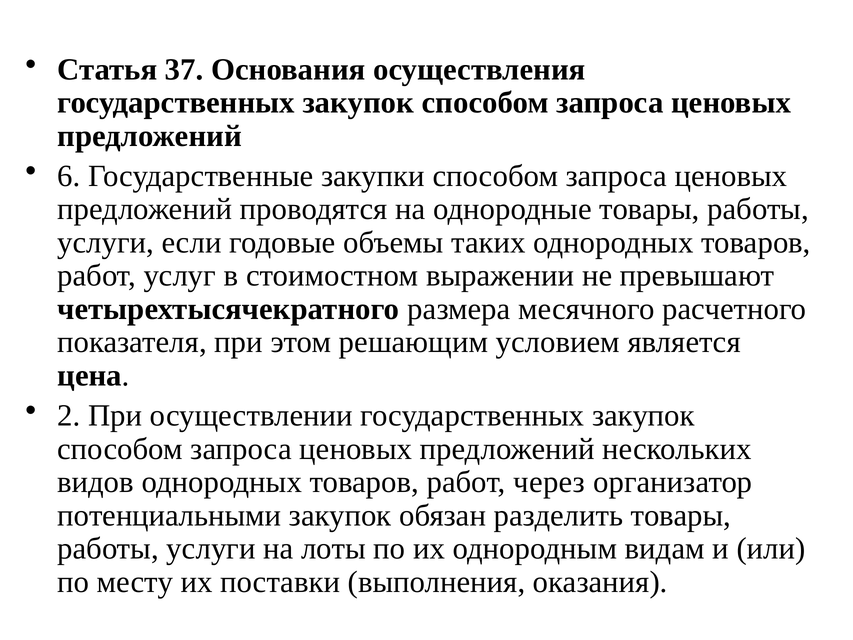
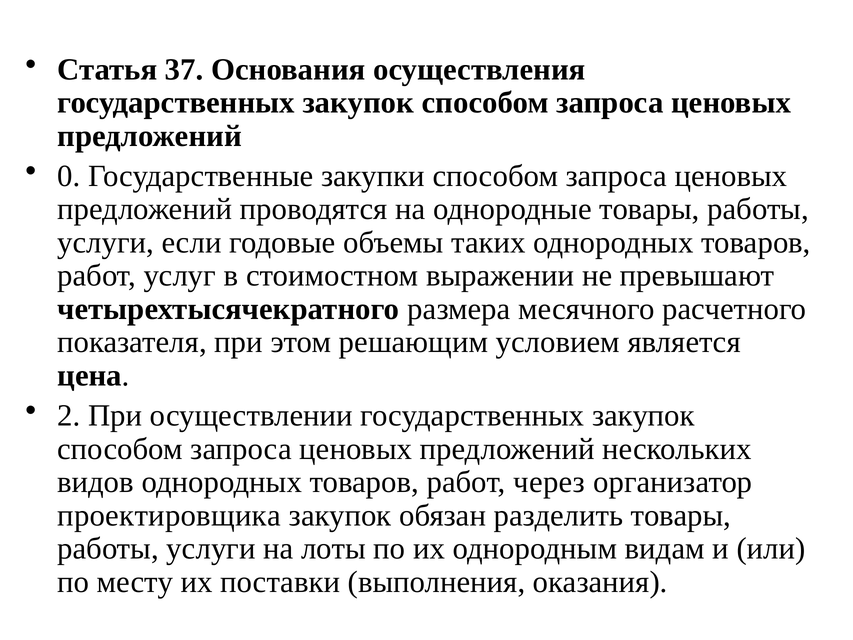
6: 6 -> 0
потенциальными: потенциальными -> проектировщика
